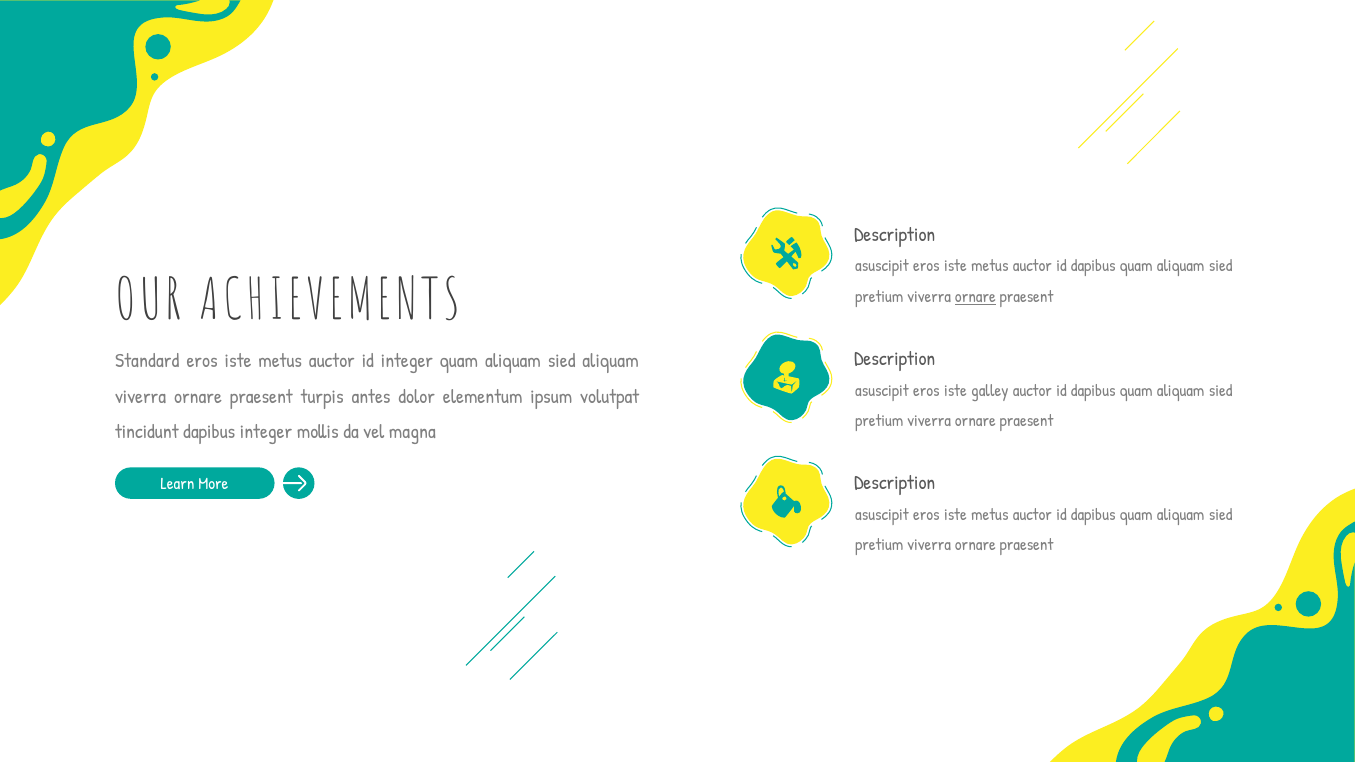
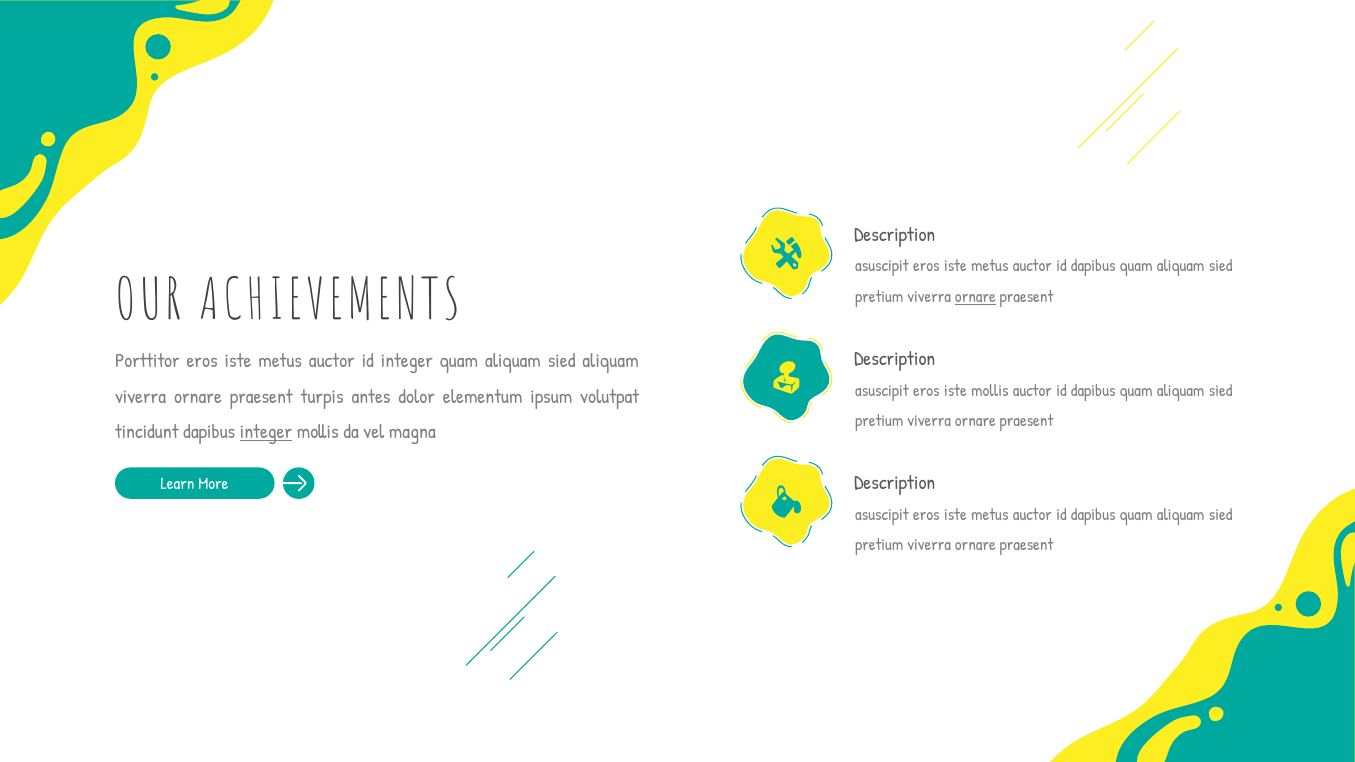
Standard: Standard -> Porttitor
iste galley: galley -> mollis
integer at (266, 432) underline: none -> present
